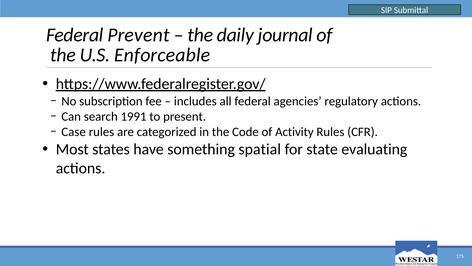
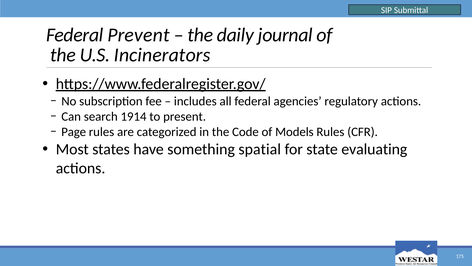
Enforceable: Enforceable -> Incinerators
1991: 1991 -> 1914
Case: Case -> Page
Activity: Activity -> Models
